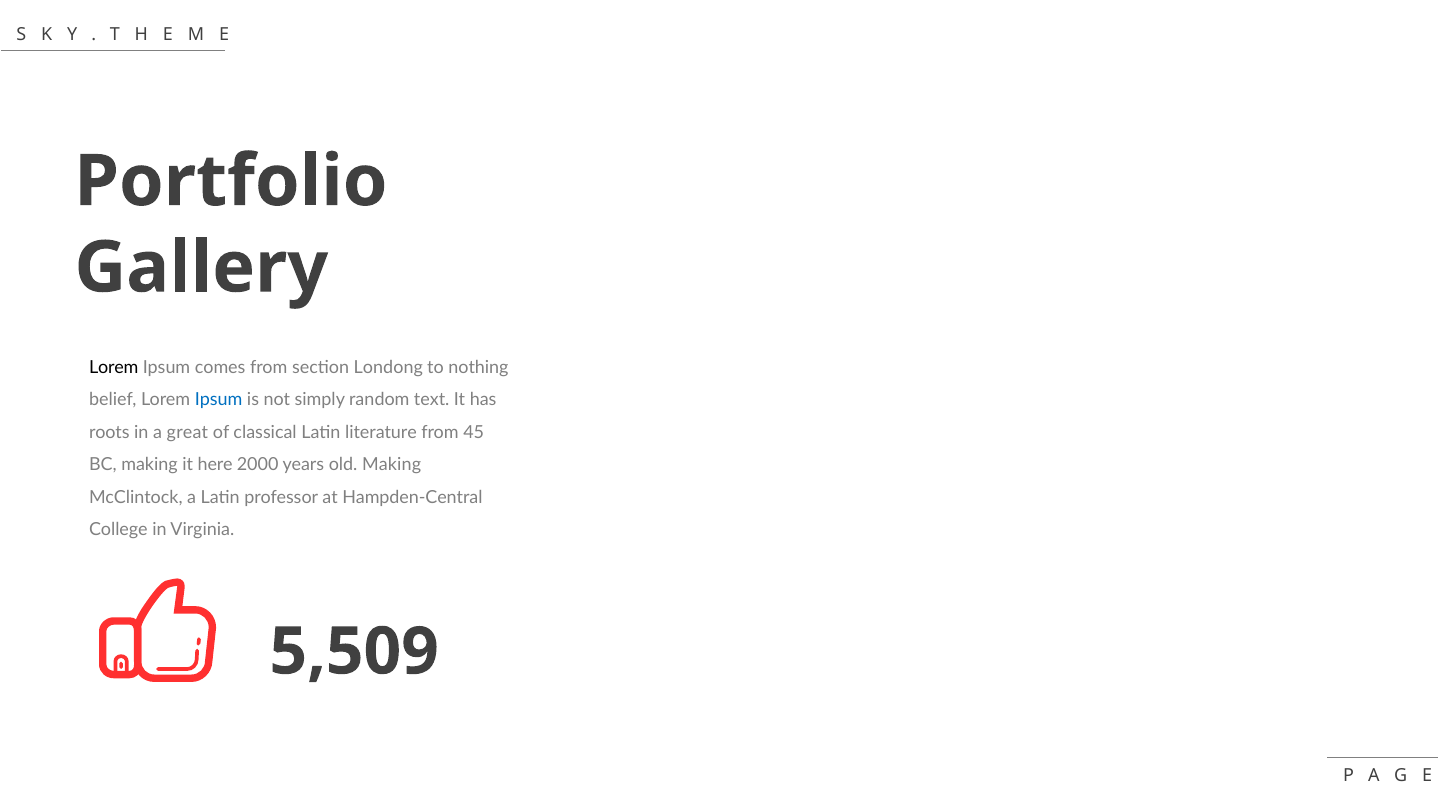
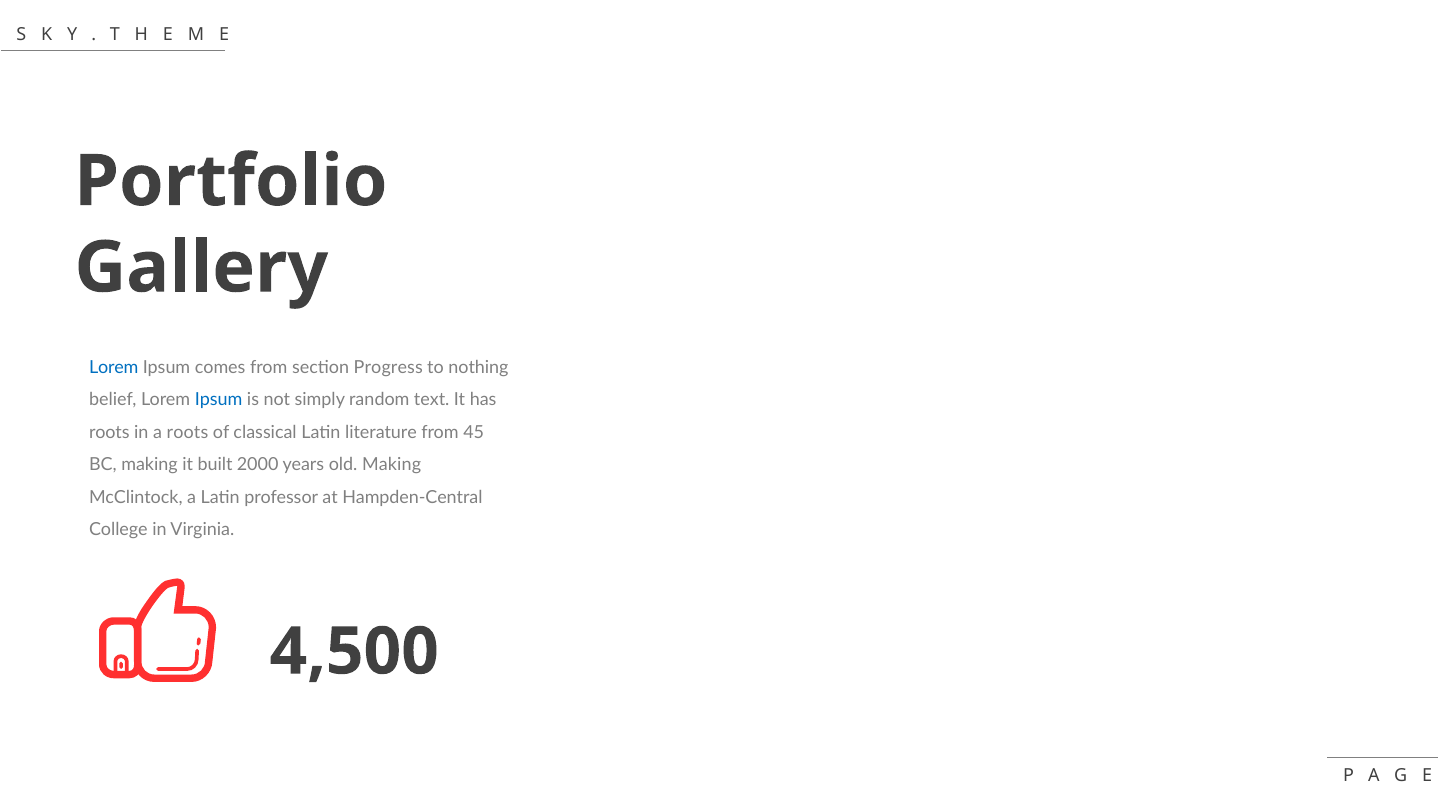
Lorem at (114, 368) colour: black -> blue
Londong: Londong -> Progress
a great: great -> roots
here: here -> built
5,509: 5,509 -> 4,500
